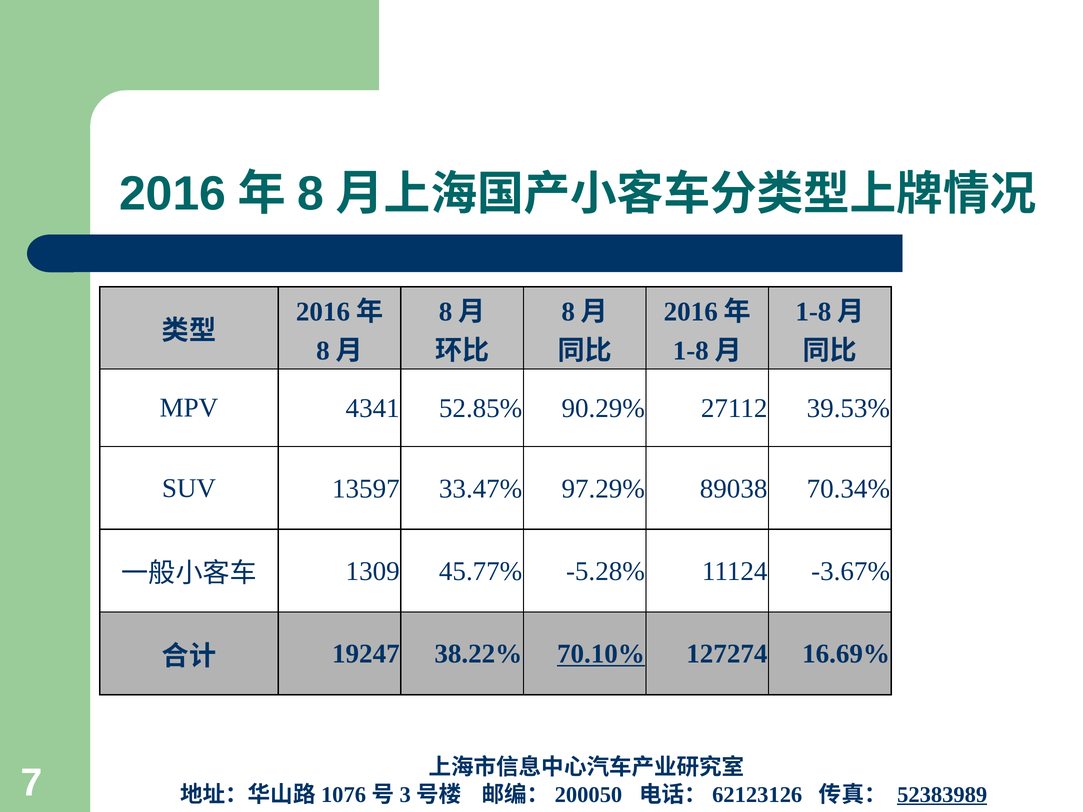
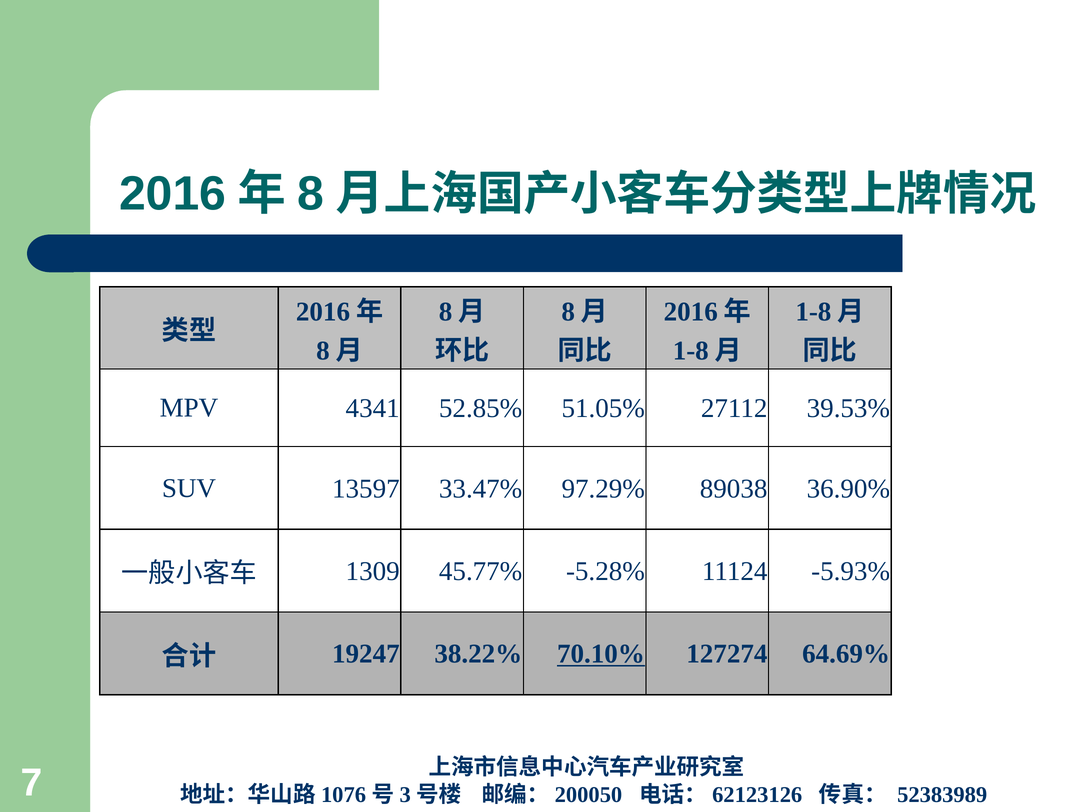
90.29%: 90.29% -> 51.05%
70.34%: 70.34% -> 36.90%
-3.67%: -3.67% -> -5.93%
16.69%: 16.69% -> 64.69%
52383989 underline: present -> none
